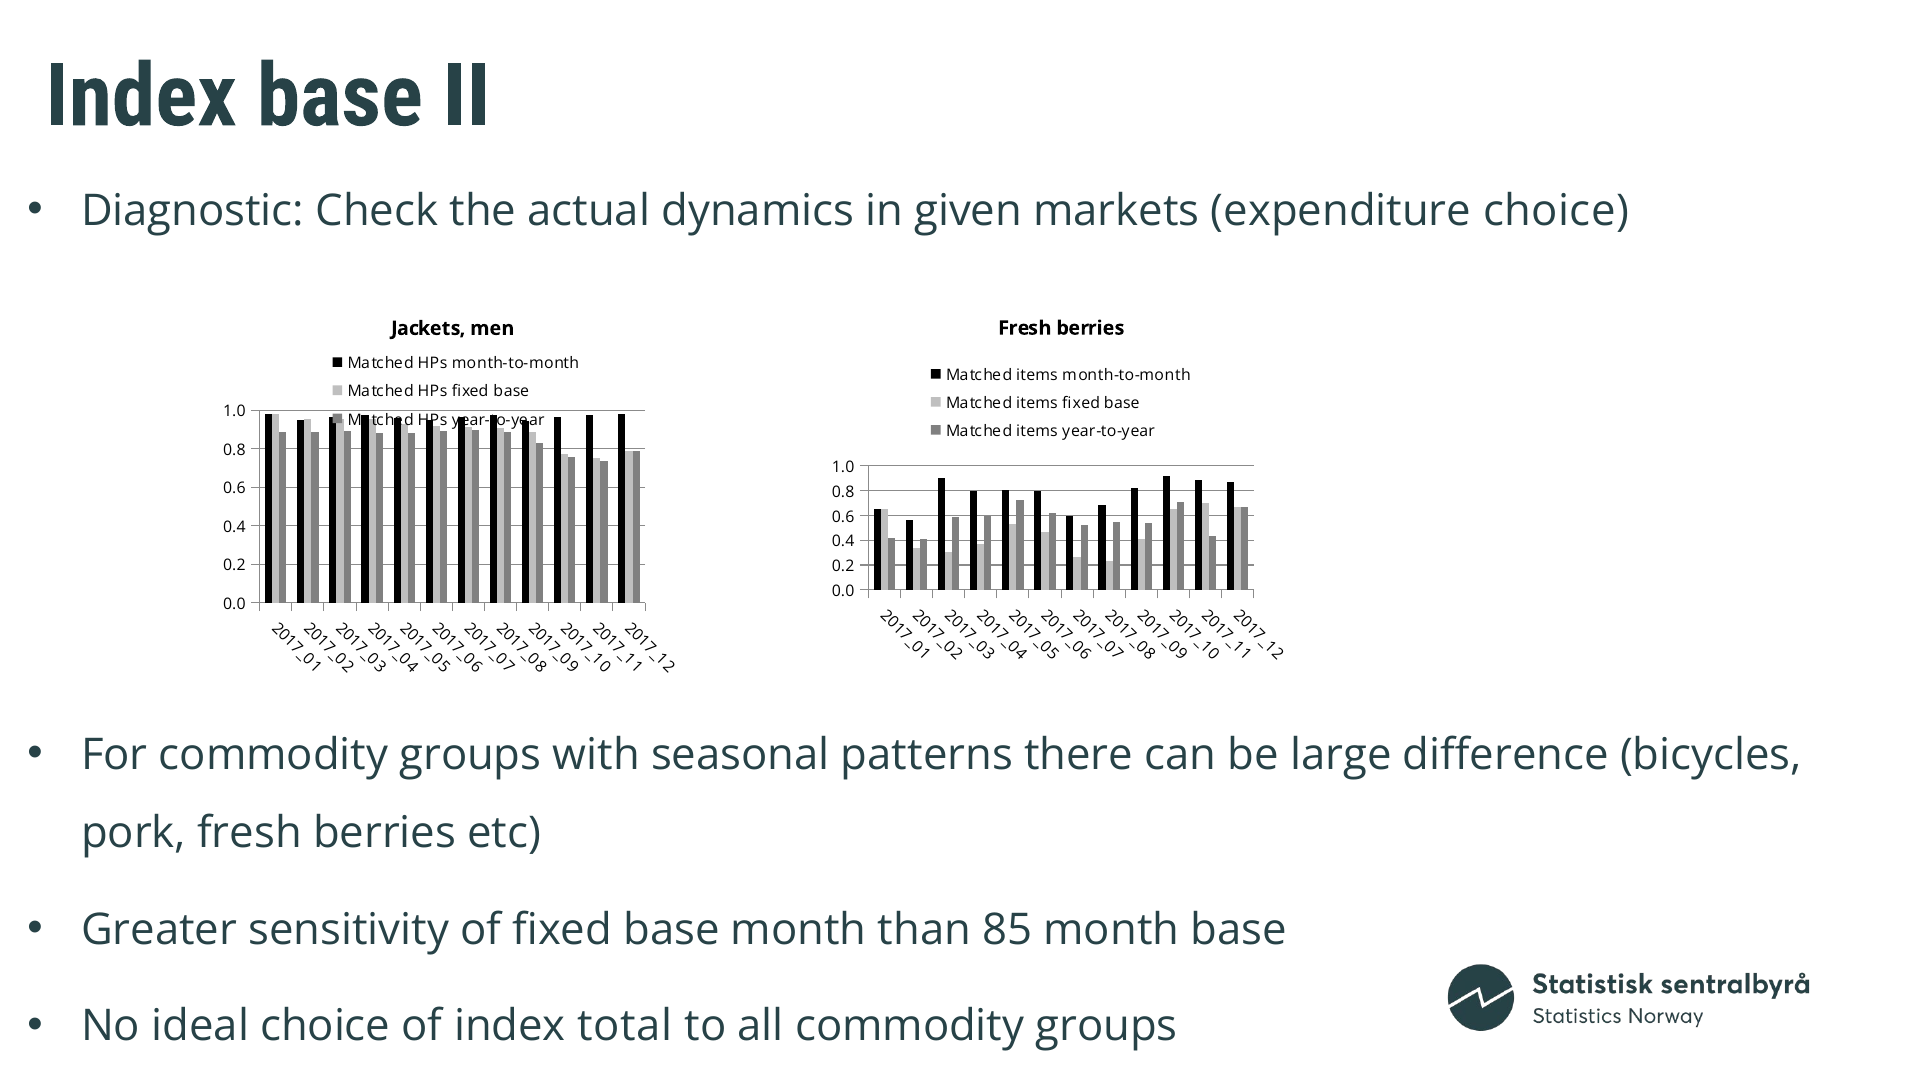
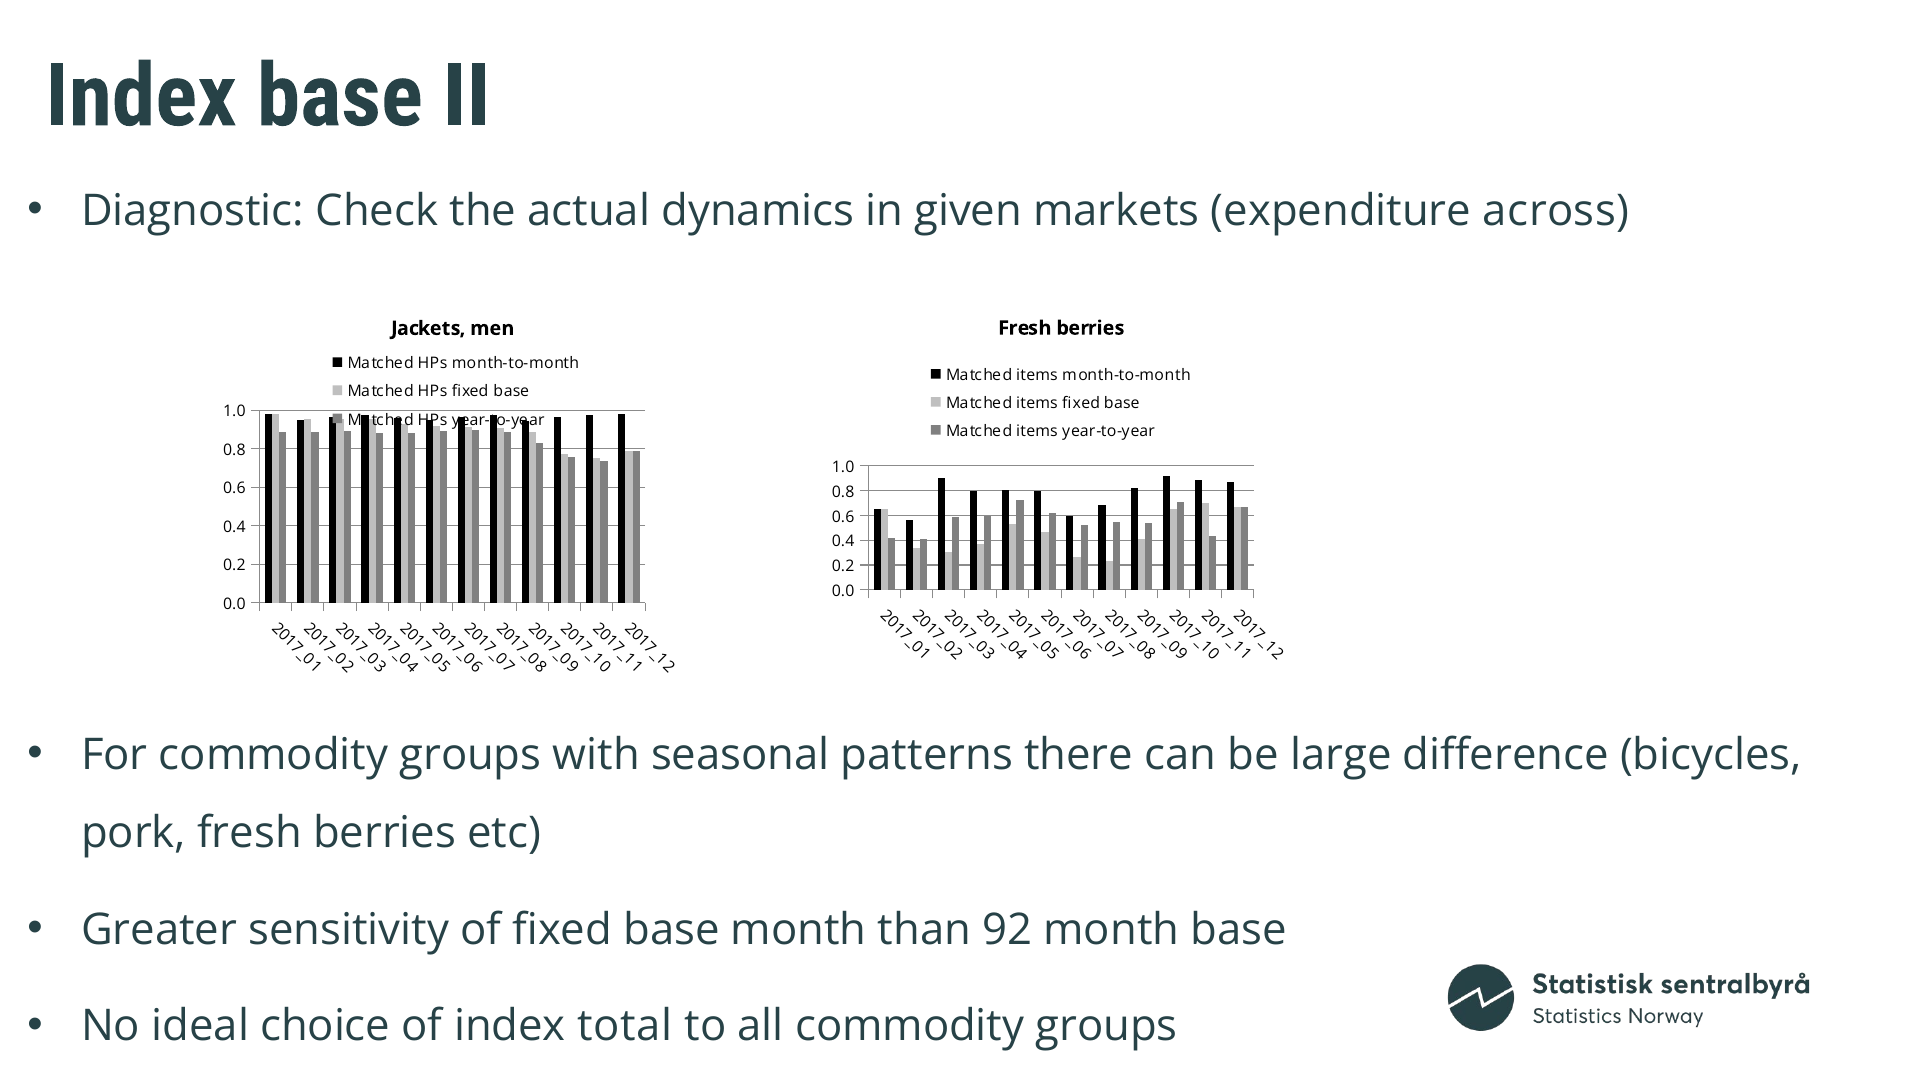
expenditure choice: choice -> across
85: 85 -> 92
